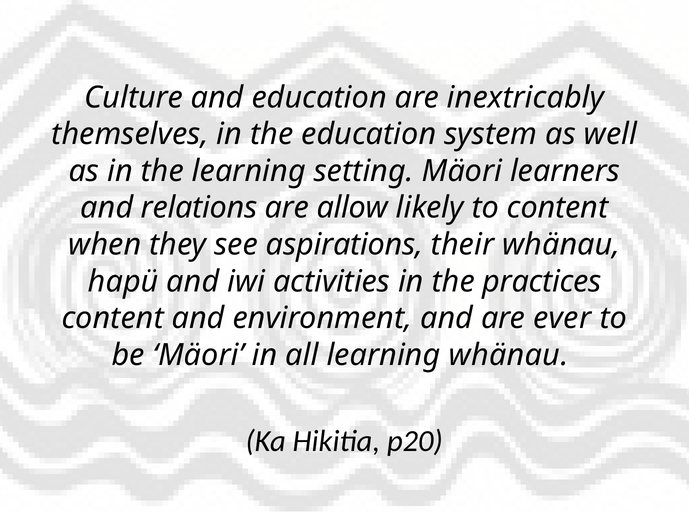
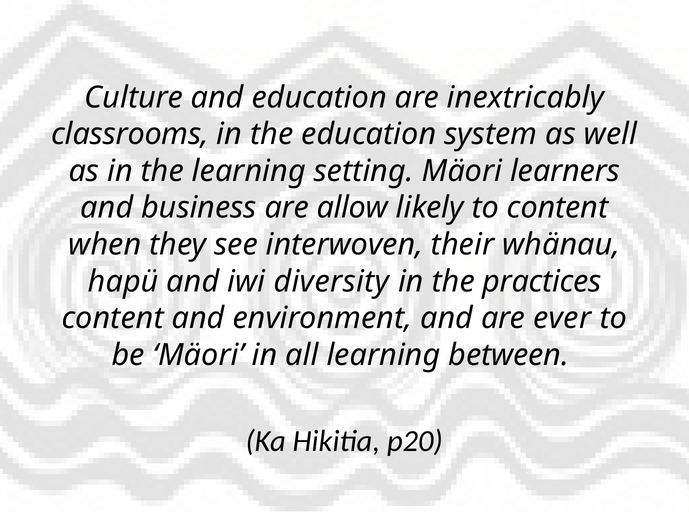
themselves: themselves -> classrooms
relations: relations -> business
aspirations: aspirations -> interwoven
activities: activities -> diversity
learning whänau: whänau -> between
